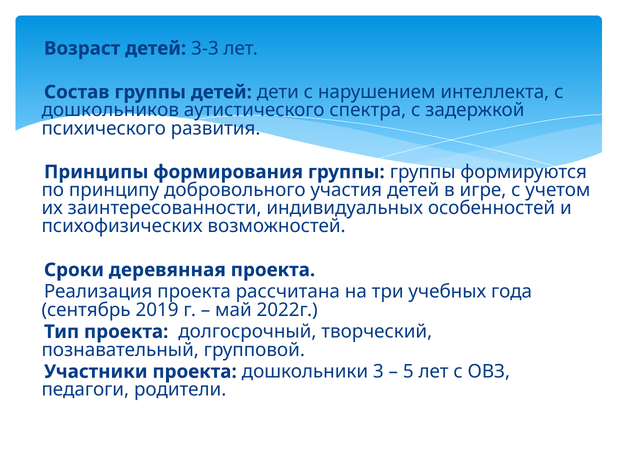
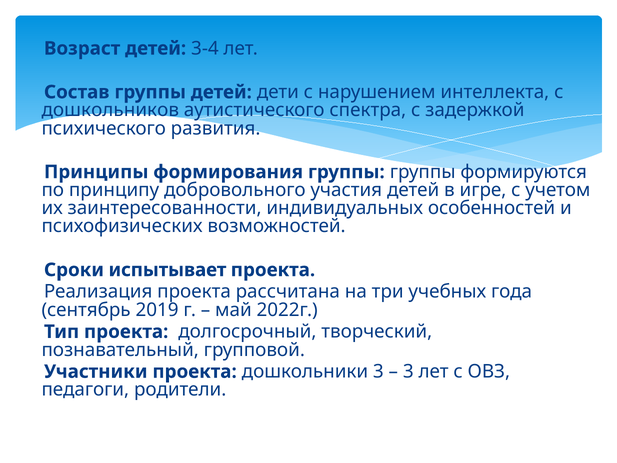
3-3: 3-3 -> 3-4
деревянная: деревянная -> испытывает
5 at (408, 371): 5 -> 3
